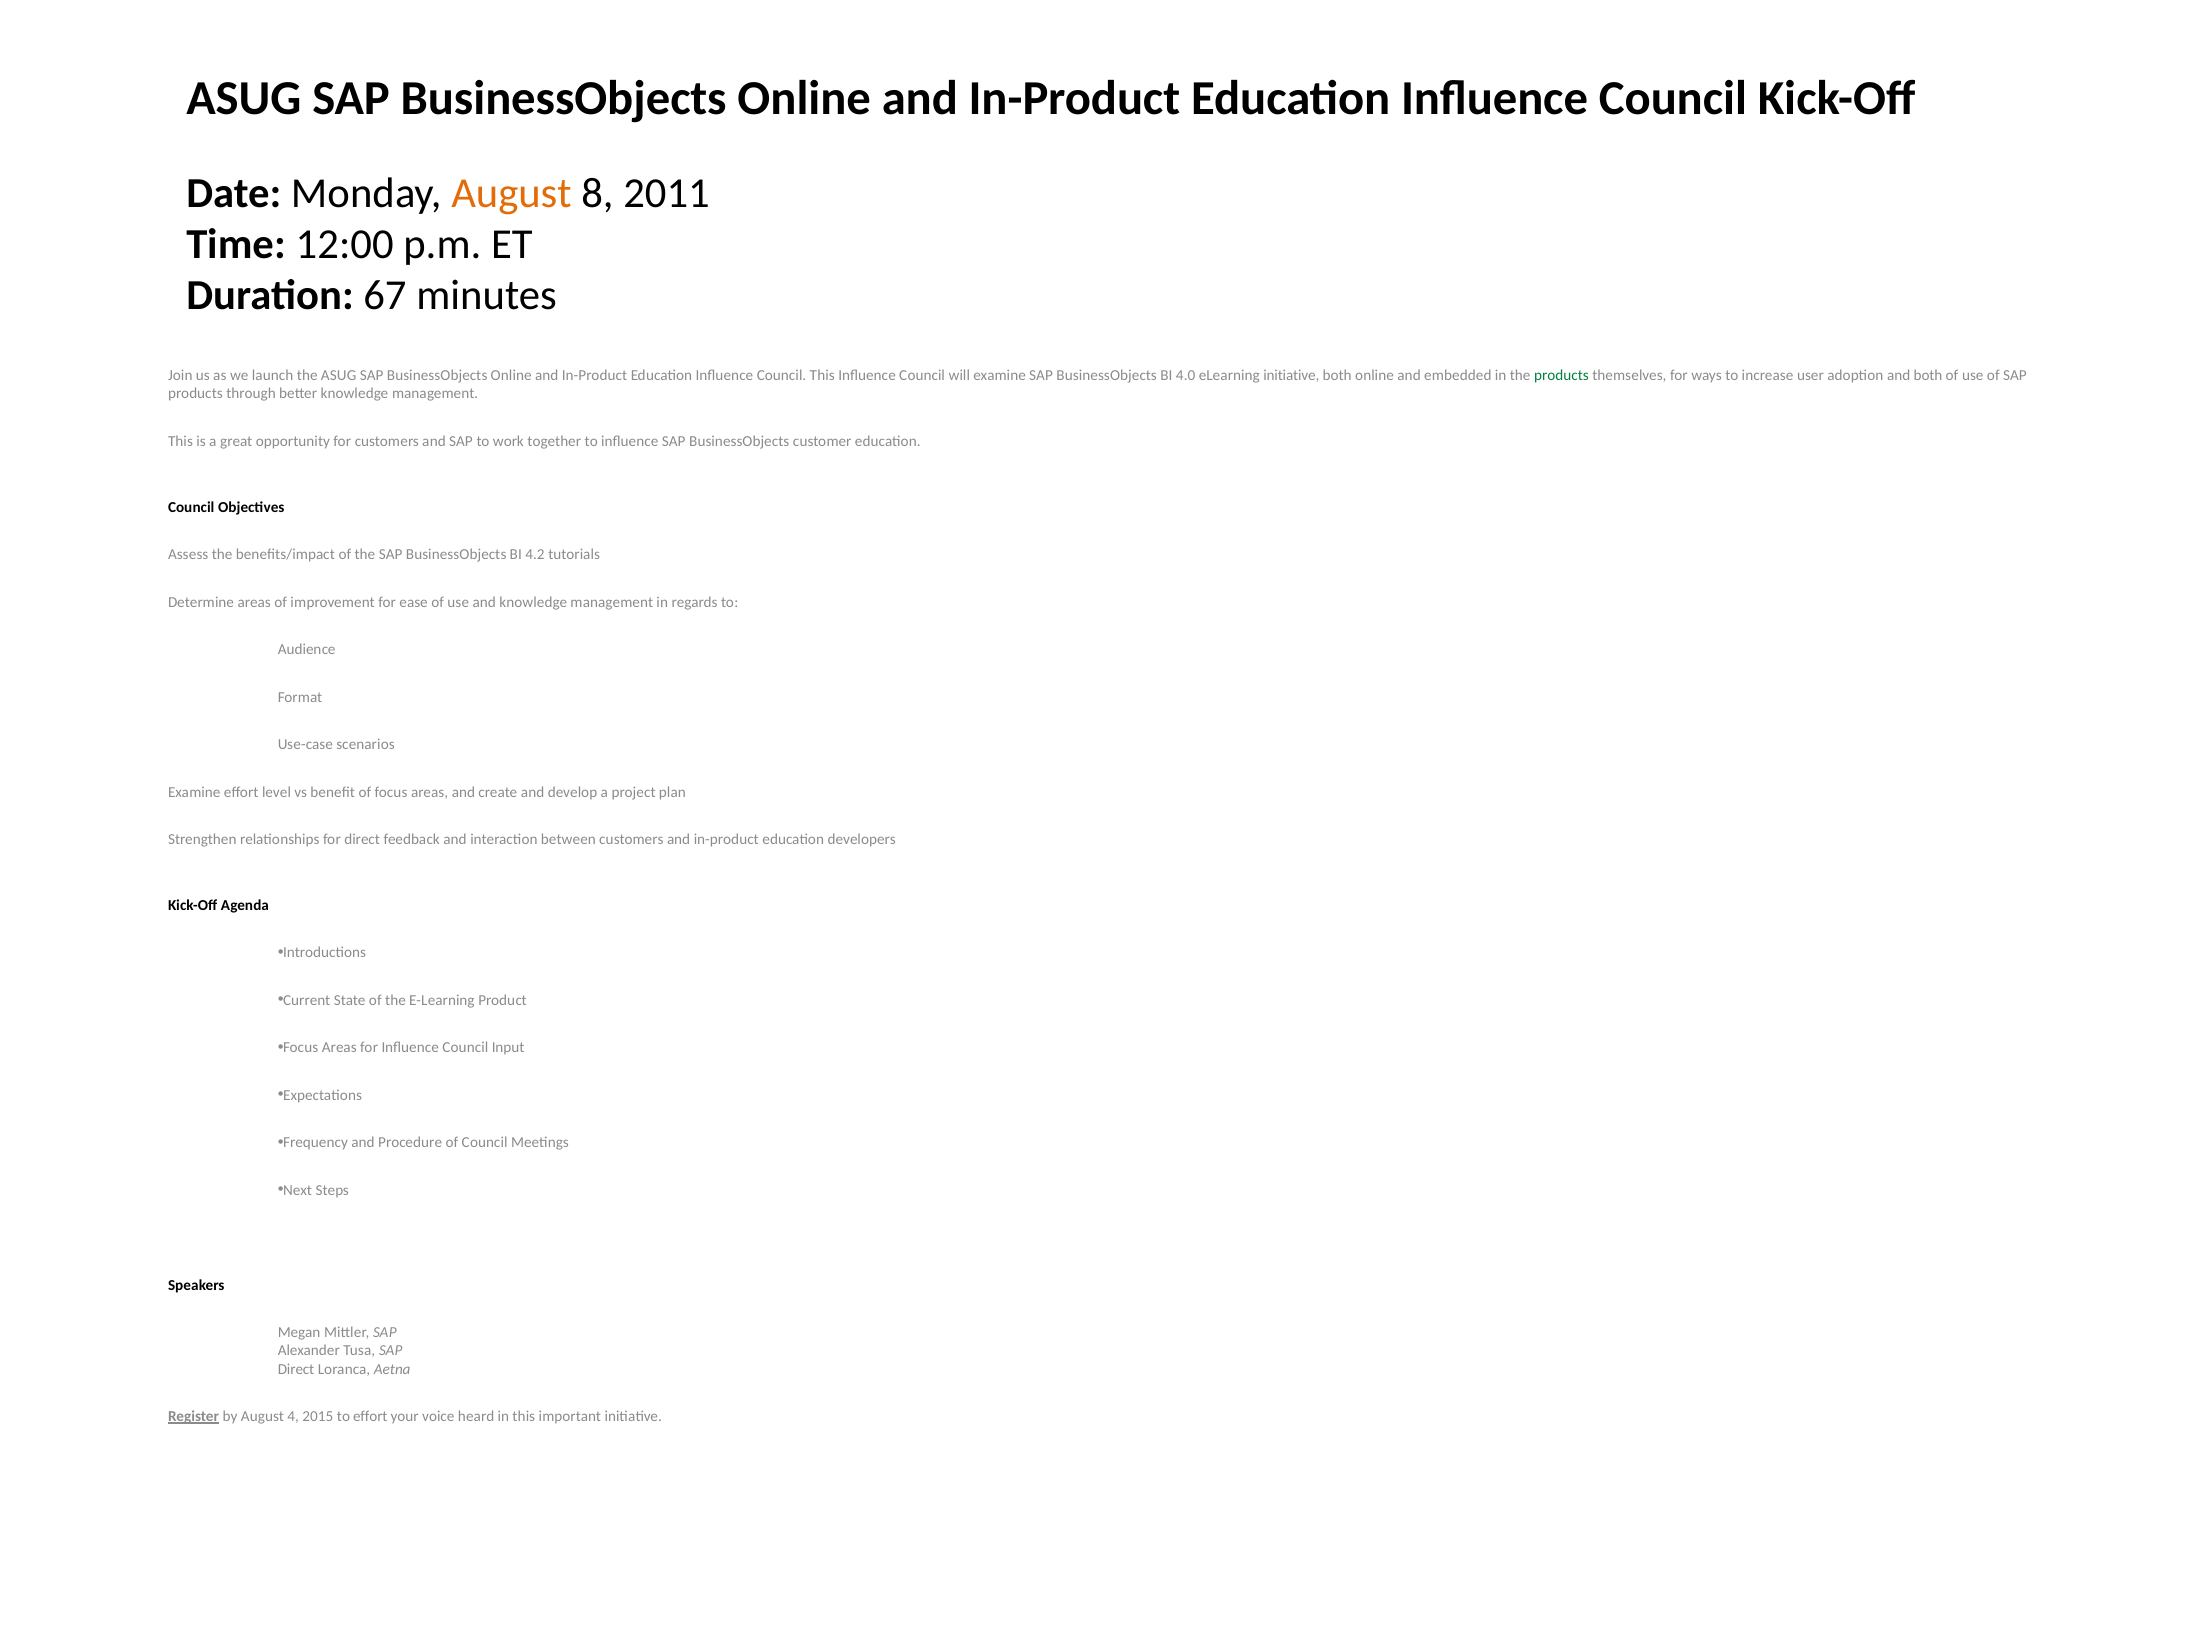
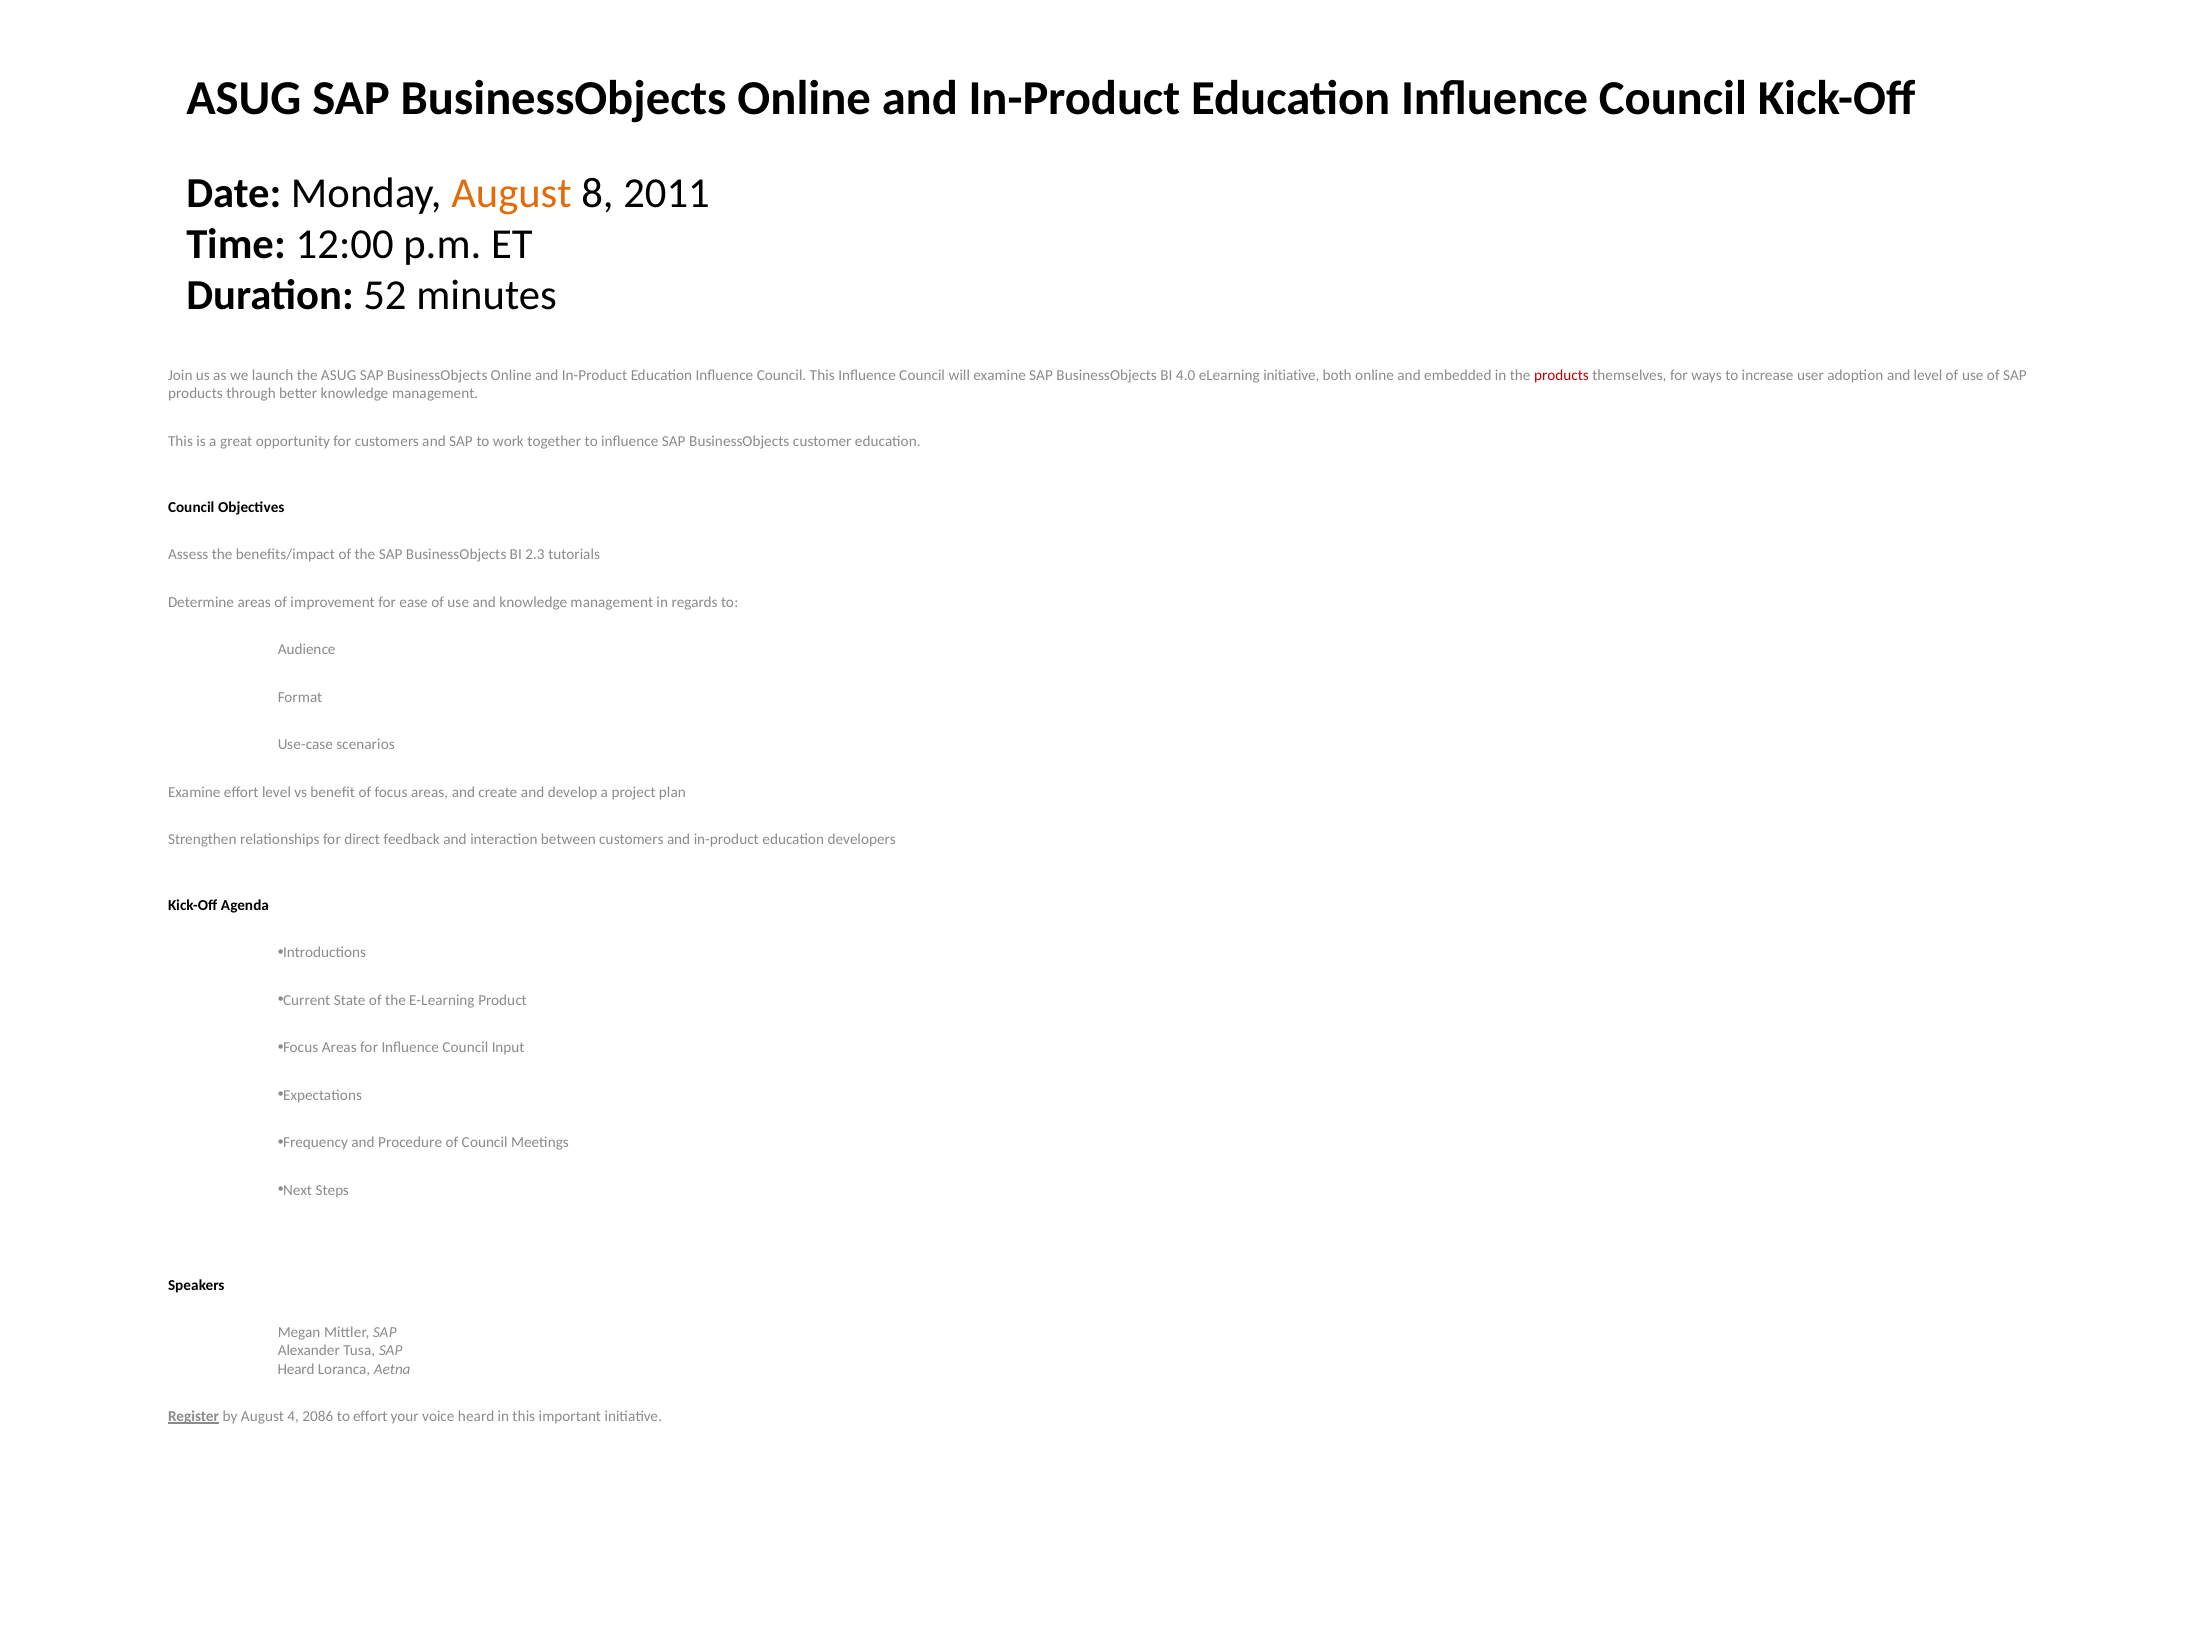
67: 67 -> 52
products at (1561, 376) colour: green -> red
and both: both -> level
4.2: 4.2 -> 2.3
Direct at (296, 1369): Direct -> Heard
2015: 2015 -> 2086
